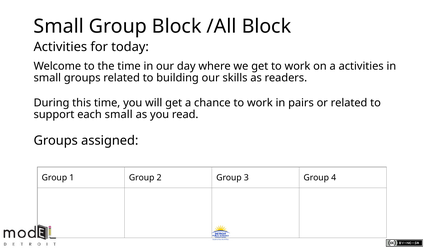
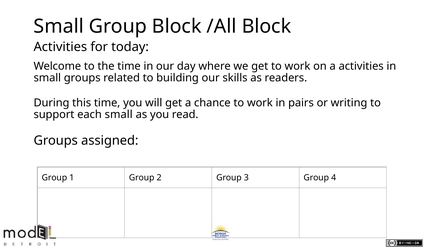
or related: related -> writing
